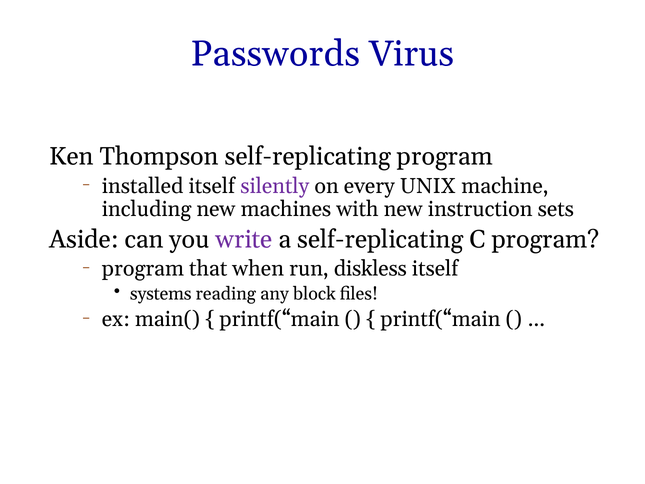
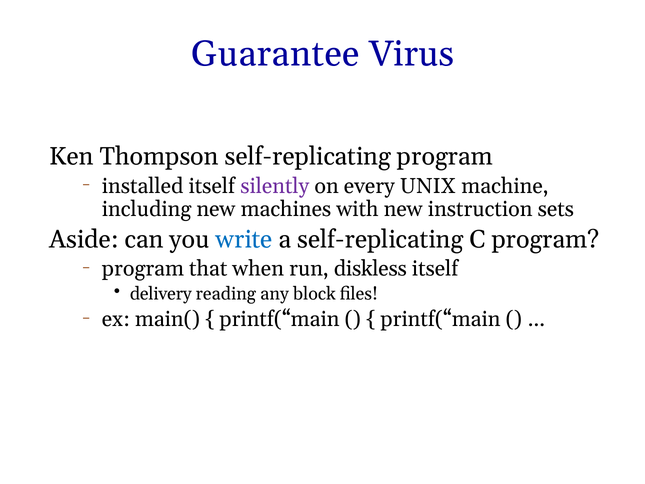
Passwords: Passwords -> Guarantee
write colour: purple -> blue
systems: systems -> delivery
